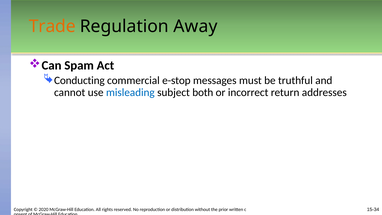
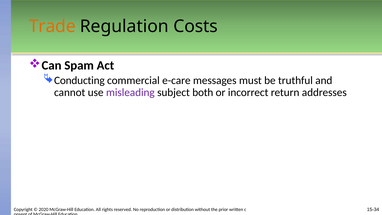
Away: Away -> Costs
e-stop: e-stop -> e-care
misleading colour: blue -> purple
